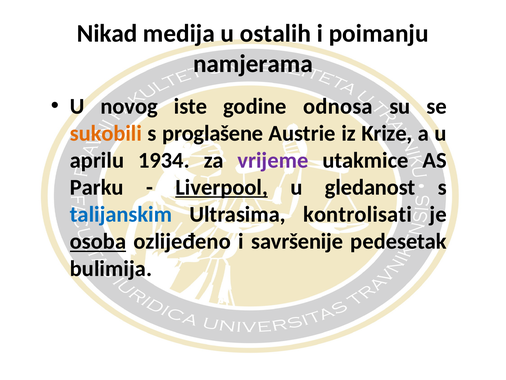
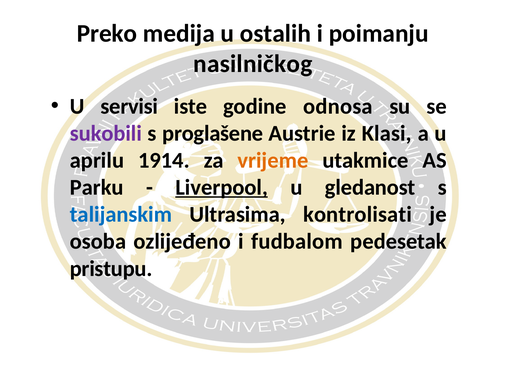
Nikad: Nikad -> Preko
namjerama: namjerama -> nasilničkog
novog: novog -> servisi
sukobili colour: orange -> purple
Krize: Krize -> Klasi
1934: 1934 -> 1914
vrijeme colour: purple -> orange
osoba underline: present -> none
savršenije: savršenije -> fudbalom
bulimija: bulimija -> pristupu
